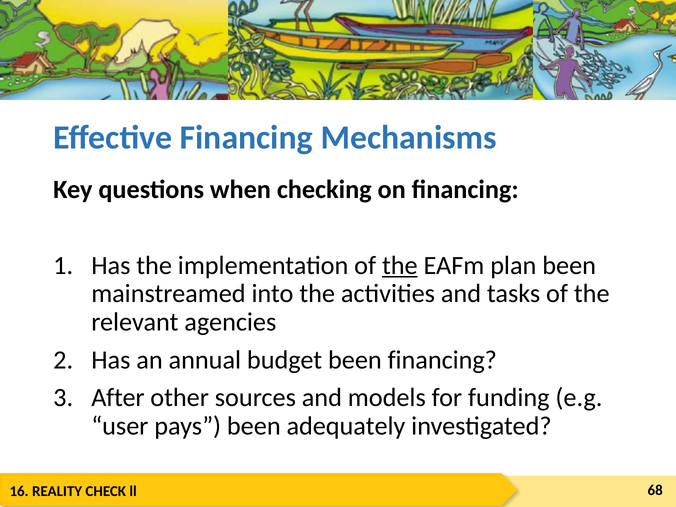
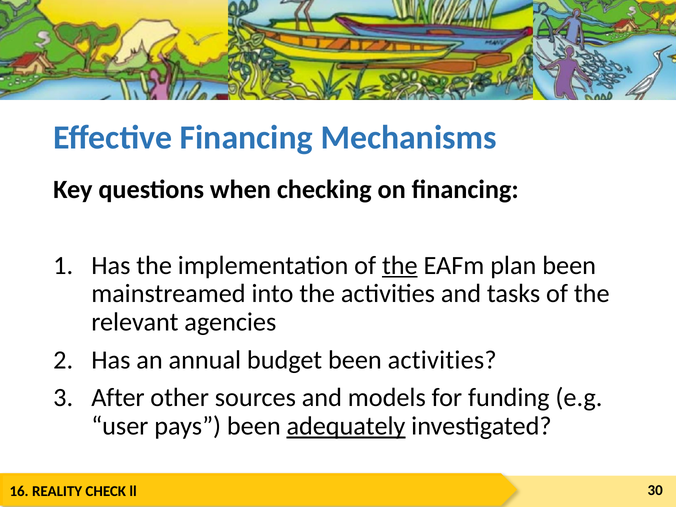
been financing: financing -> activities
adequately underline: none -> present
68: 68 -> 30
